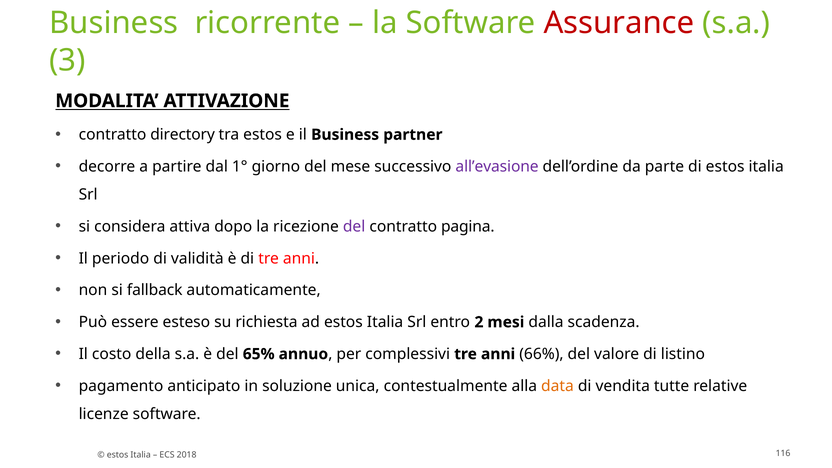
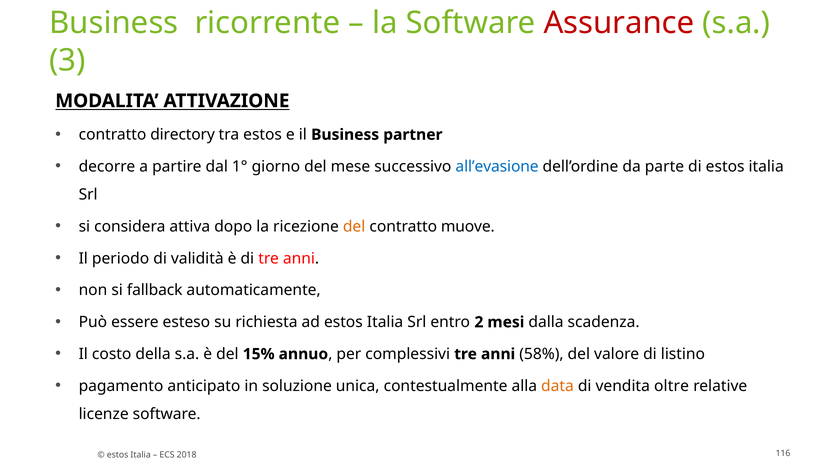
all’evasione colour: purple -> blue
del at (354, 227) colour: purple -> orange
pagina: pagina -> muove
65%: 65% -> 15%
66%: 66% -> 58%
tutte: tutte -> oltre
